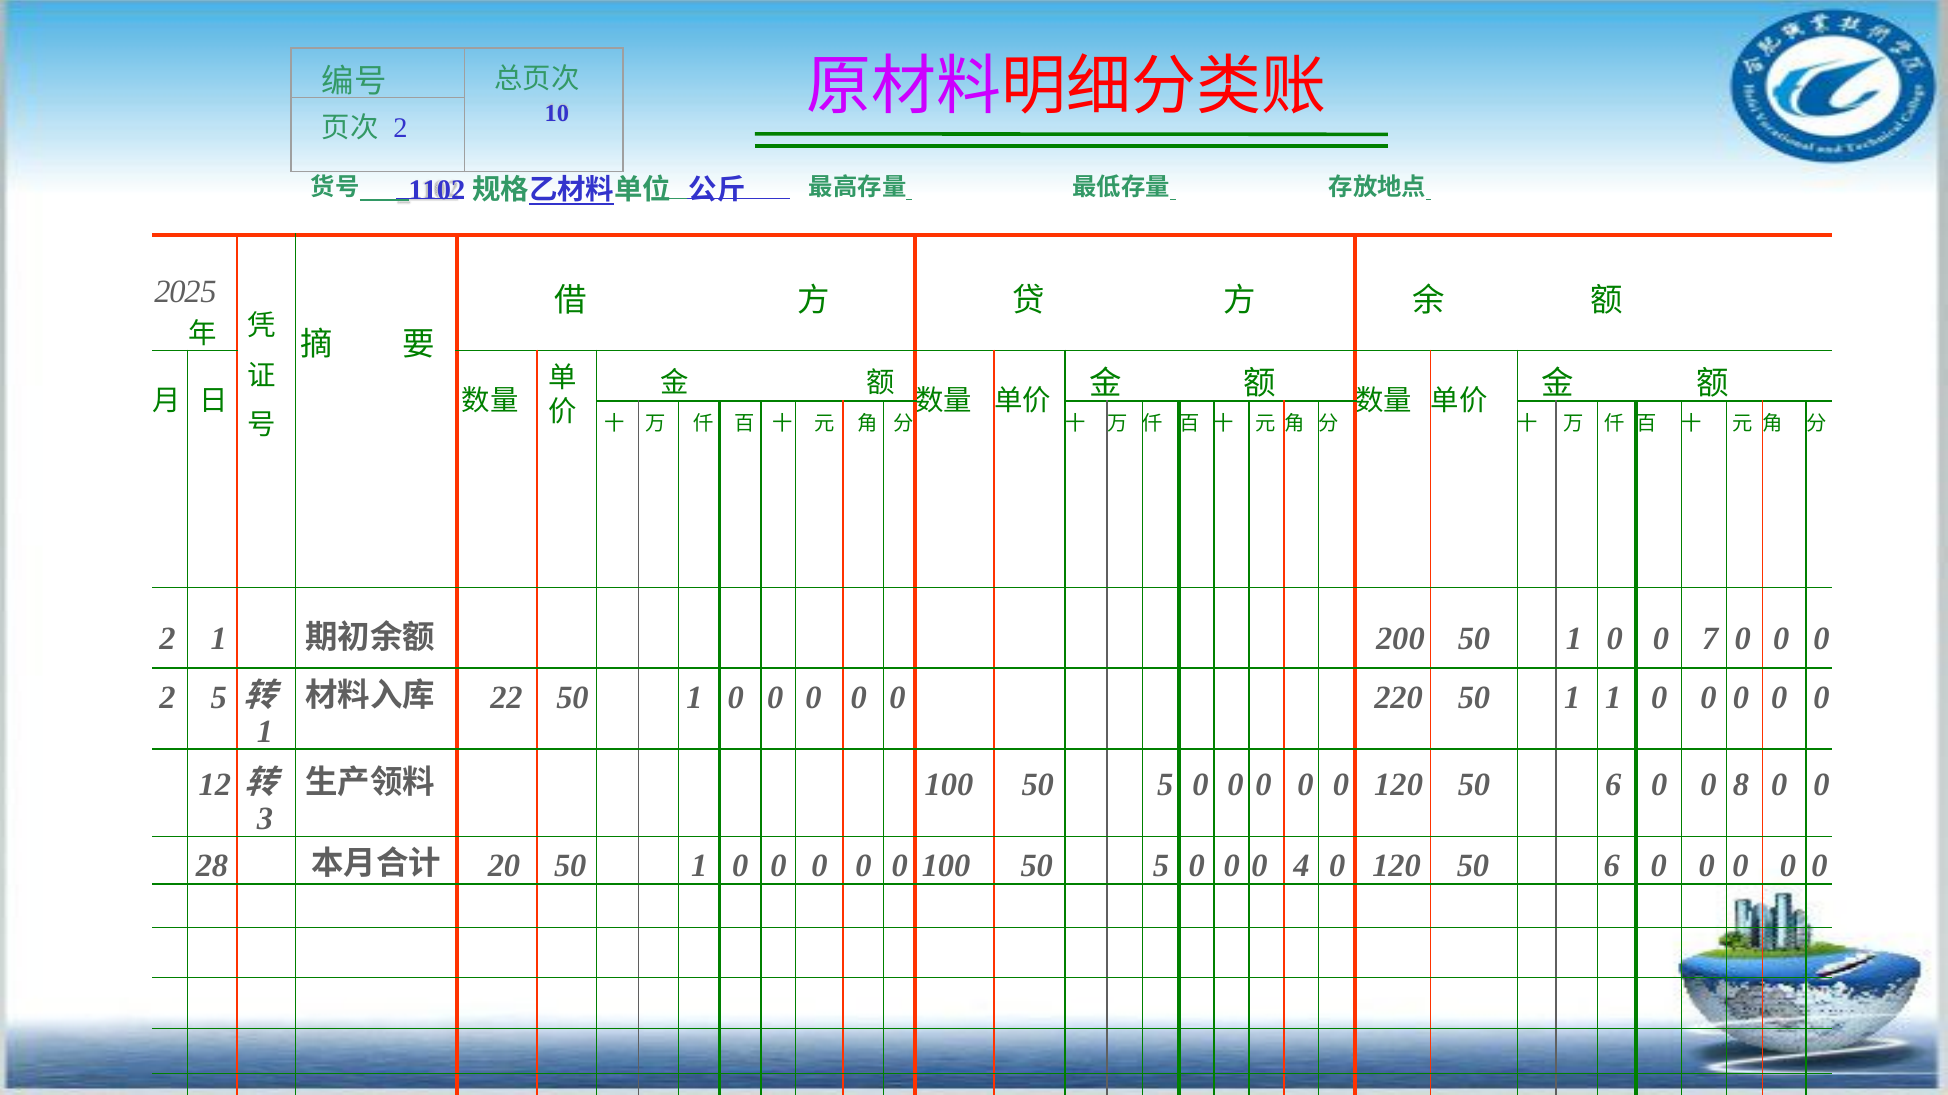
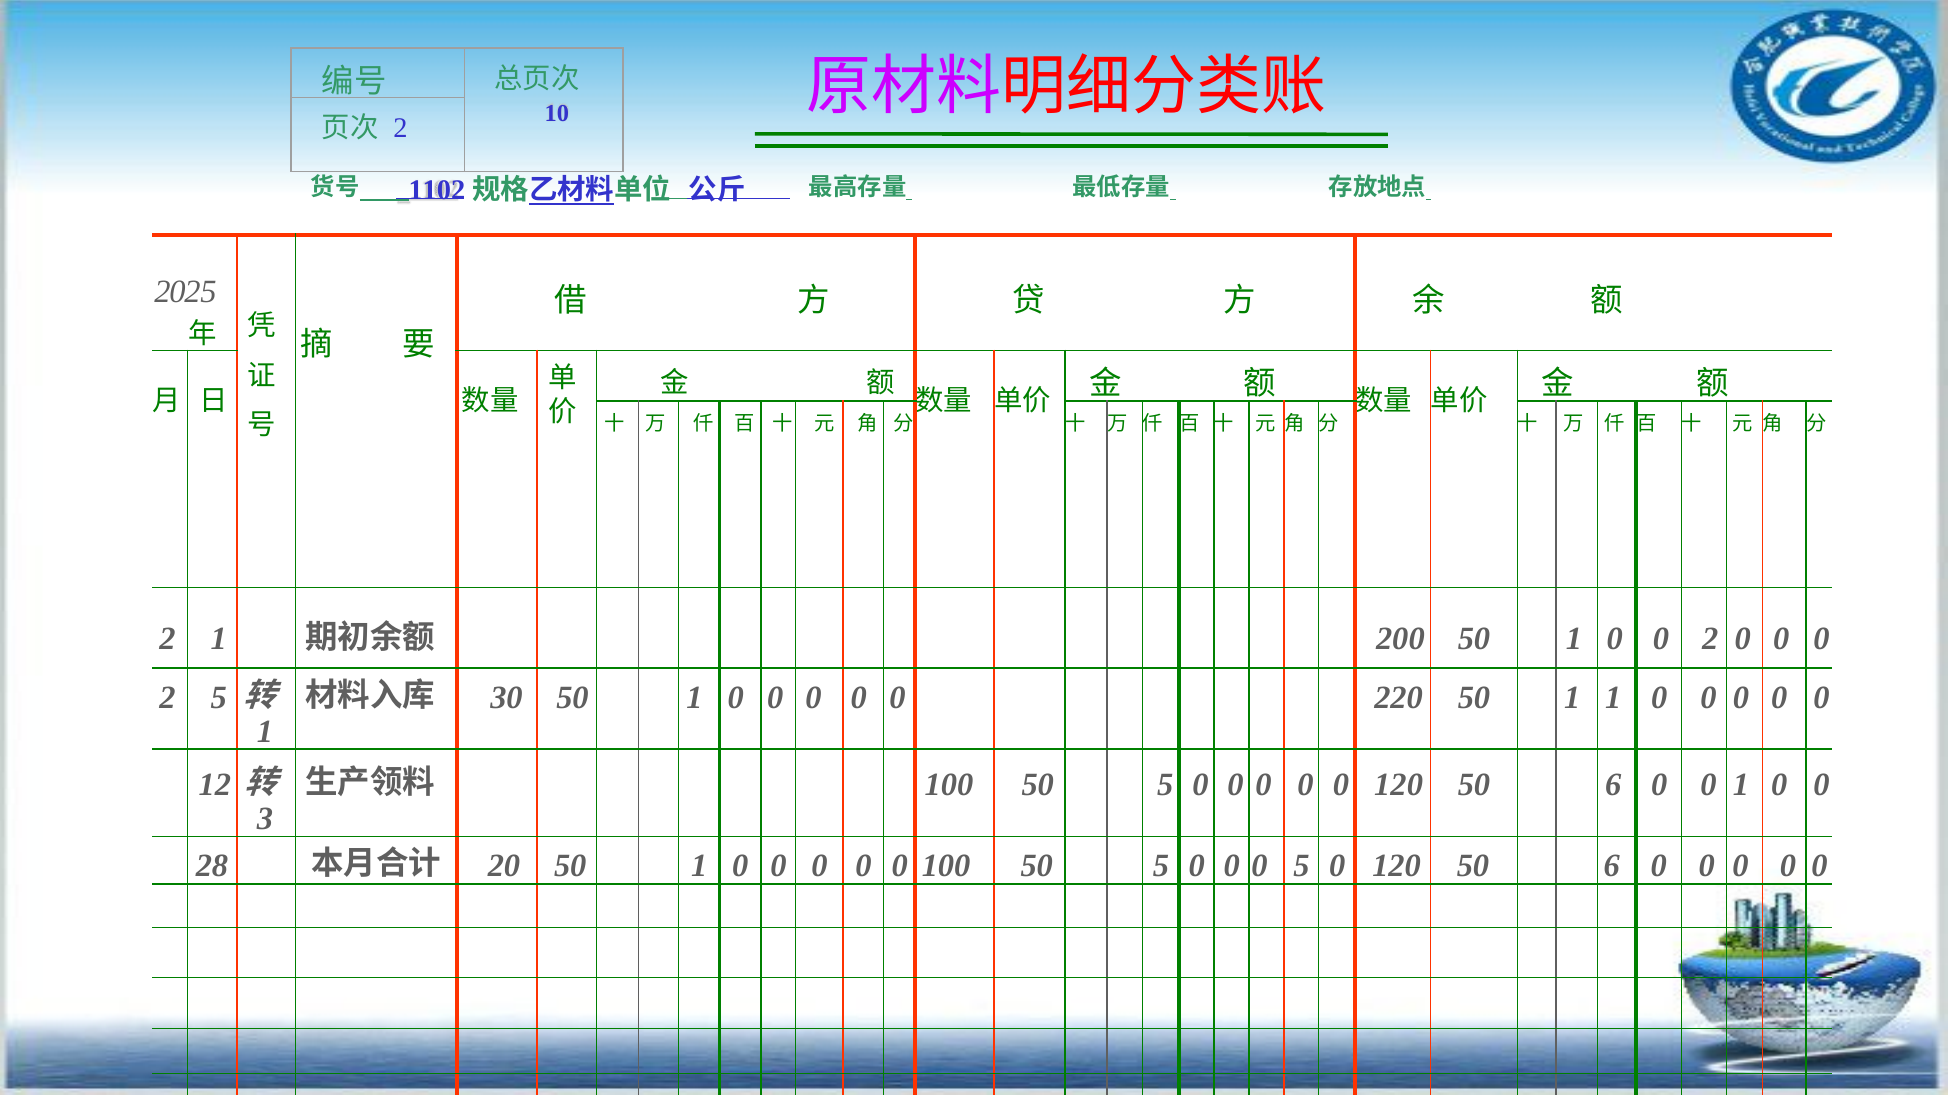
1 0 0 7: 7 -> 2
22: 22 -> 30
0 8: 8 -> 1
0 4: 4 -> 5
